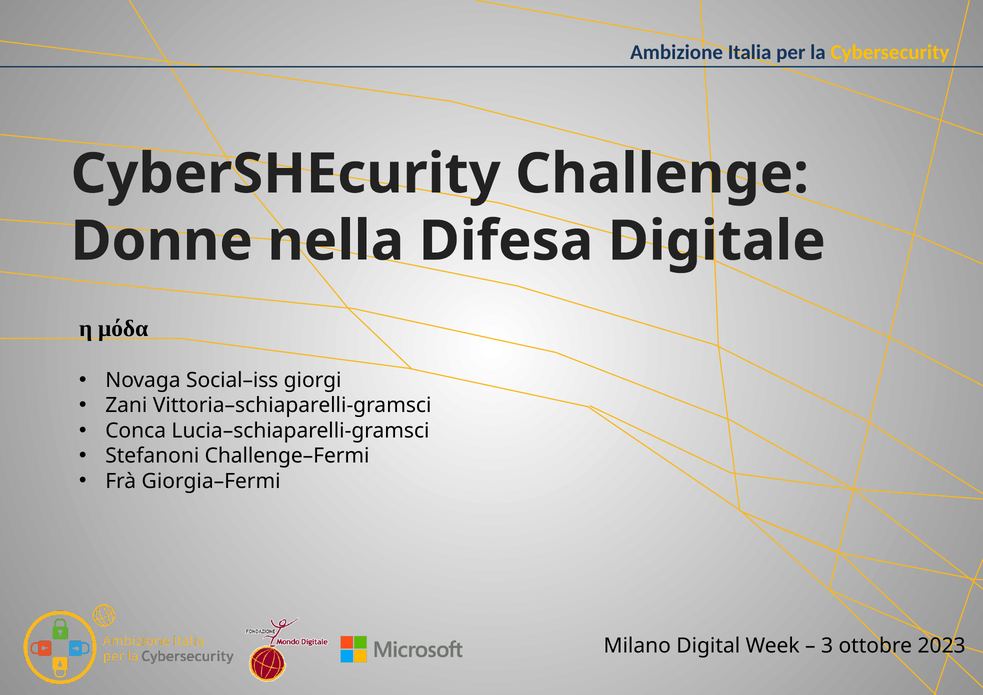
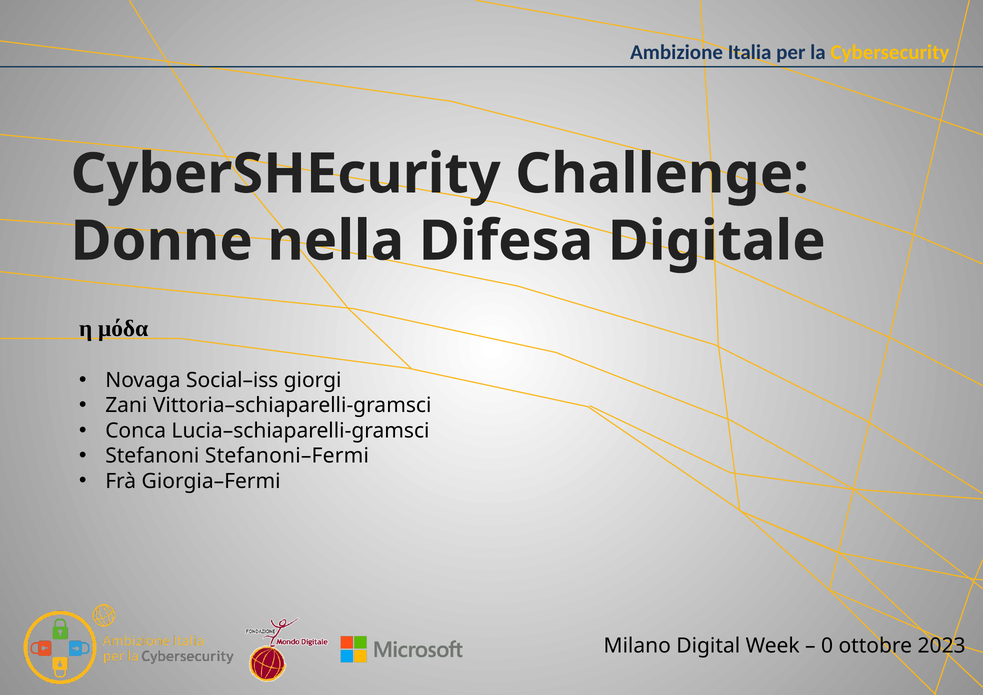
Challenge–Fermi: Challenge–Fermi -> Stefanoni–Fermi
3: 3 -> 0
